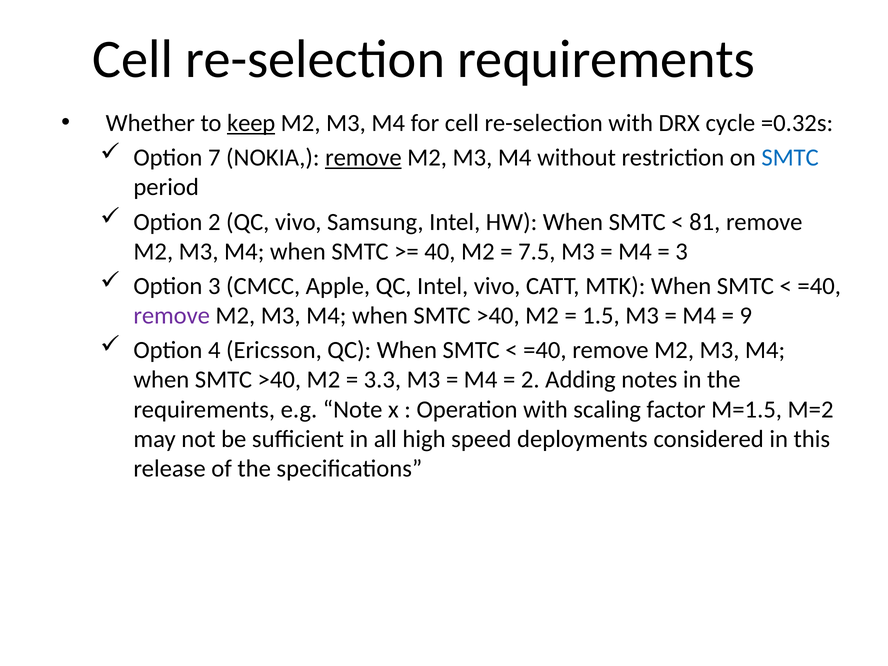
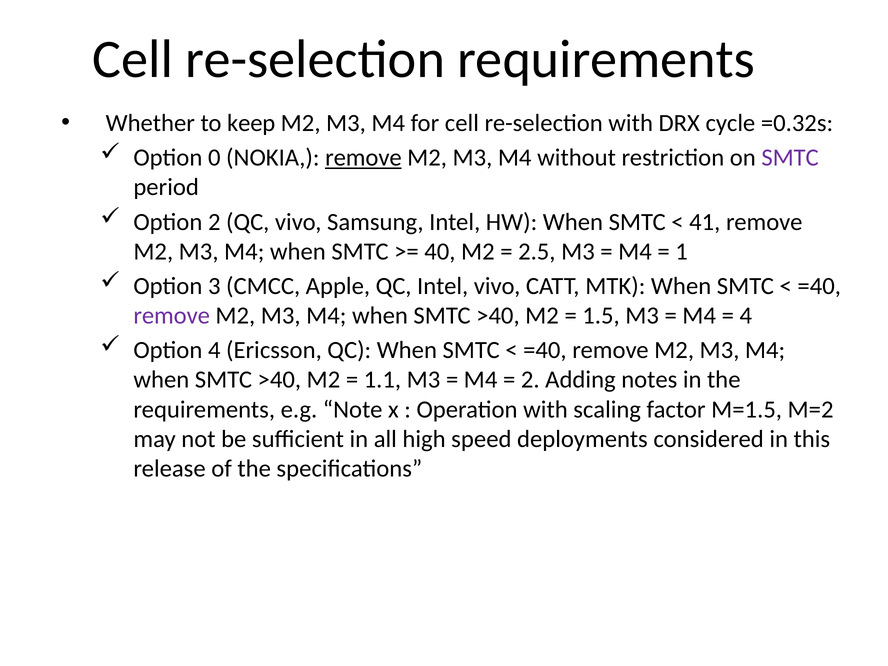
keep underline: present -> none
7: 7 -> 0
SMTC at (790, 158) colour: blue -> purple
81: 81 -> 41
7.5: 7.5 -> 2.5
3 at (682, 252): 3 -> 1
9 at (746, 316): 9 -> 4
3.3: 3.3 -> 1.1
